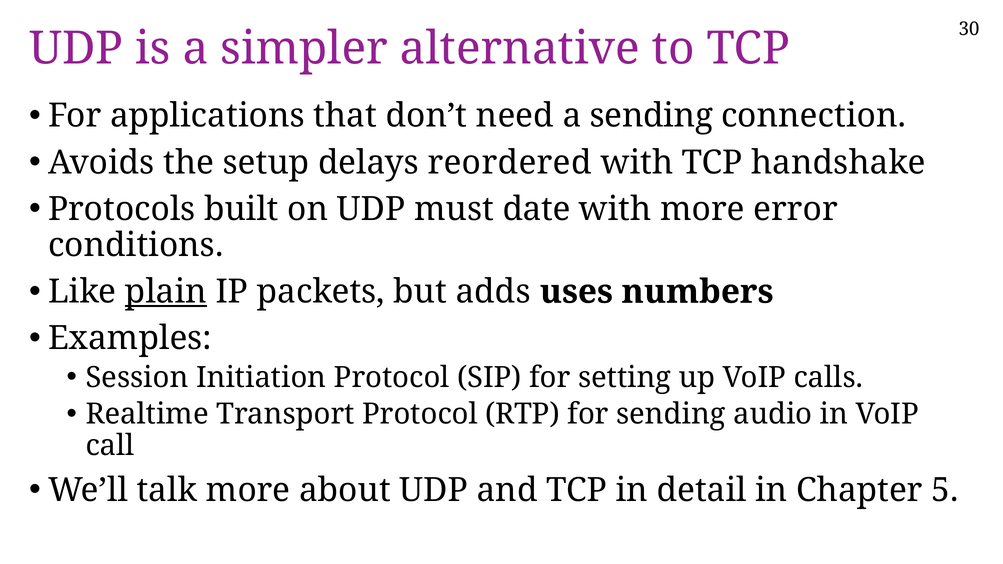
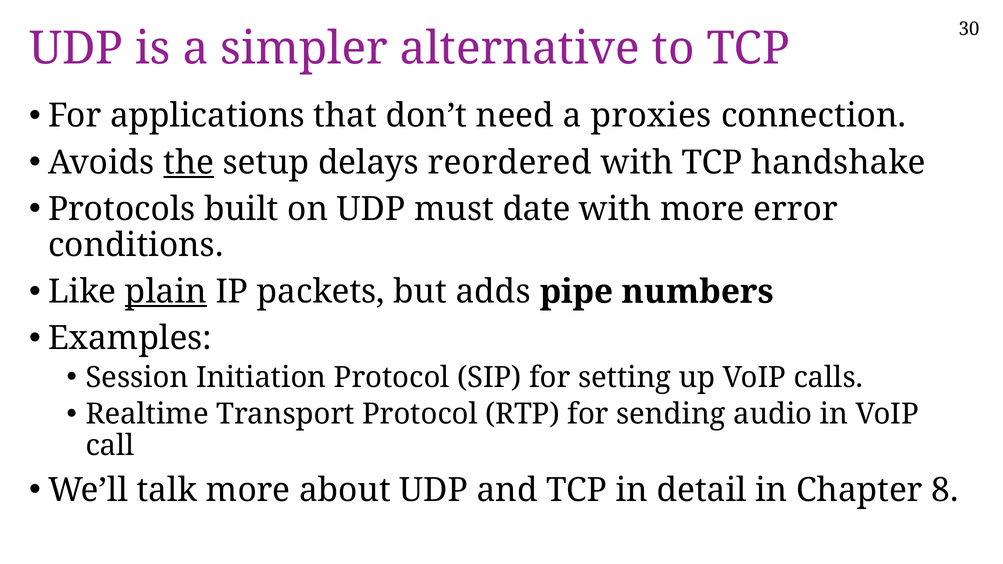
a sending: sending -> proxies
the underline: none -> present
uses: uses -> pipe
5: 5 -> 8
